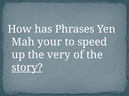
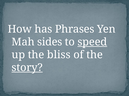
your: your -> sides
speed underline: none -> present
very: very -> bliss
